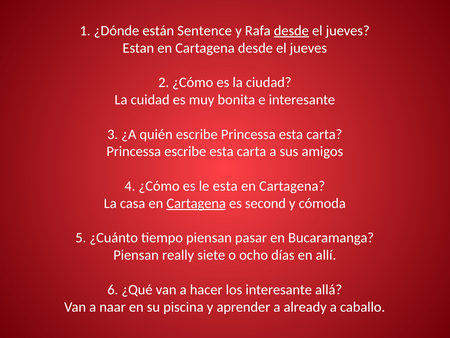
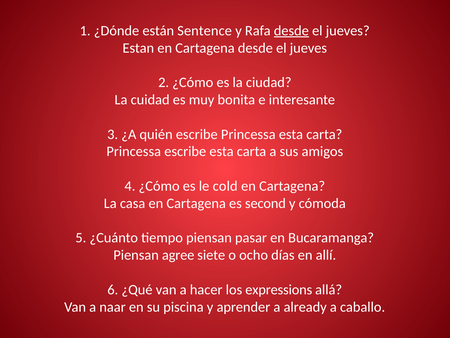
le esta: esta -> cold
Cartagena at (196, 203) underline: present -> none
really: really -> agree
los interesante: interesante -> expressions
